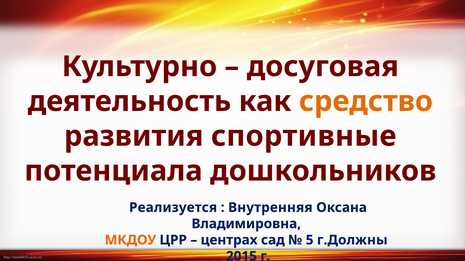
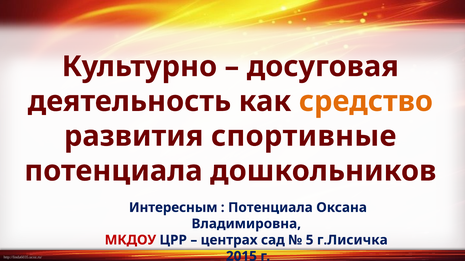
Реализуется: Реализуется -> Интересным
Внутренняя at (270, 208): Внутренняя -> Потенциала
МКДОУ colour: orange -> red
г.Должны: г.Должны -> г.Лисичка
